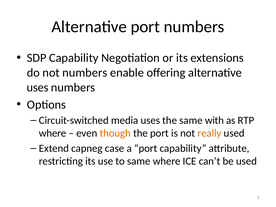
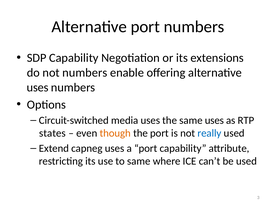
same with: with -> uses
where at (53, 133): where -> states
really colour: orange -> blue
capneg case: case -> uses
